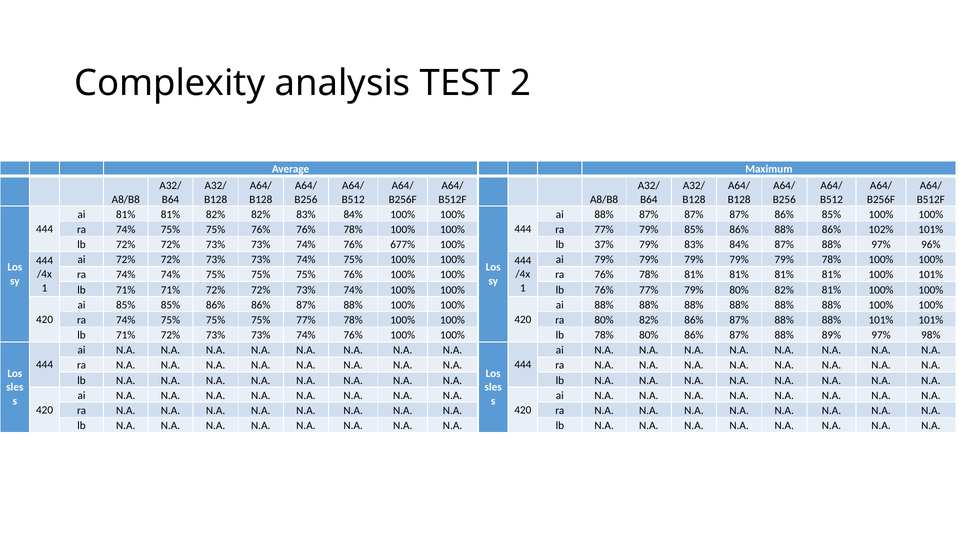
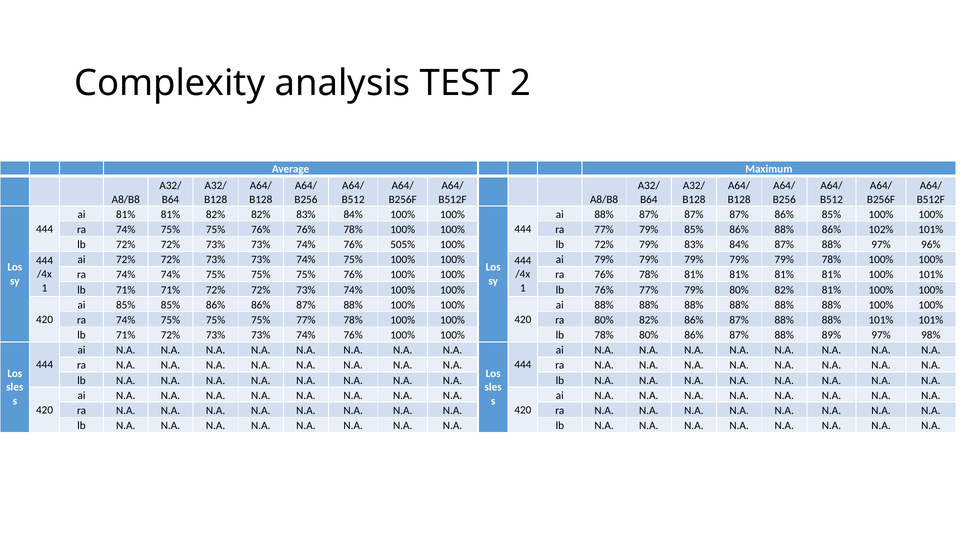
677%: 677% -> 505%
37% at (604, 245): 37% -> 72%
